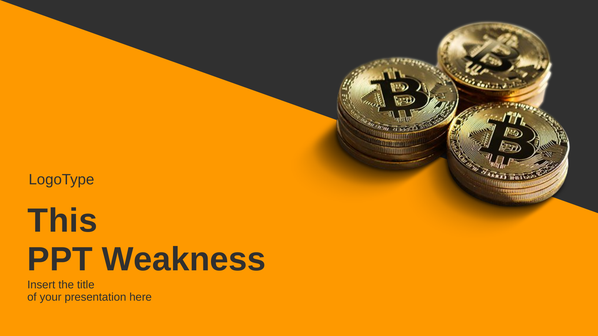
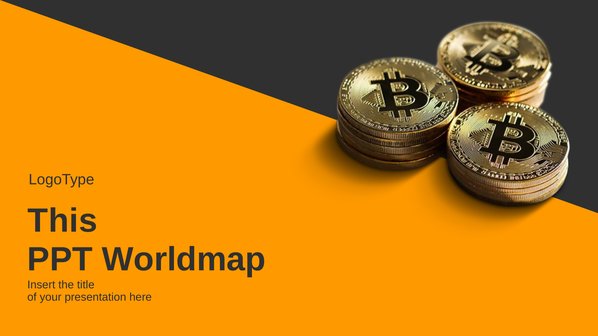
Weakness: Weakness -> Worldmap
